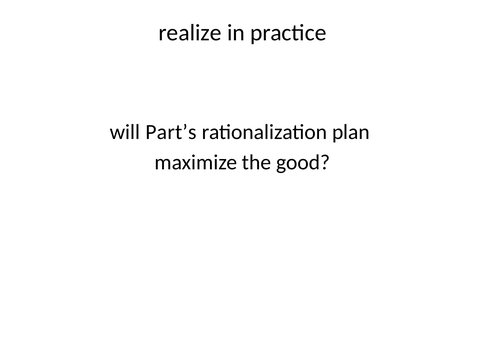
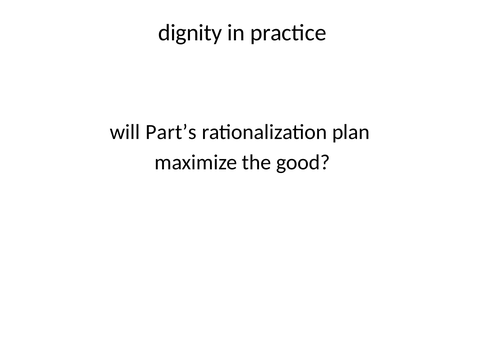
realize: realize -> dignity
